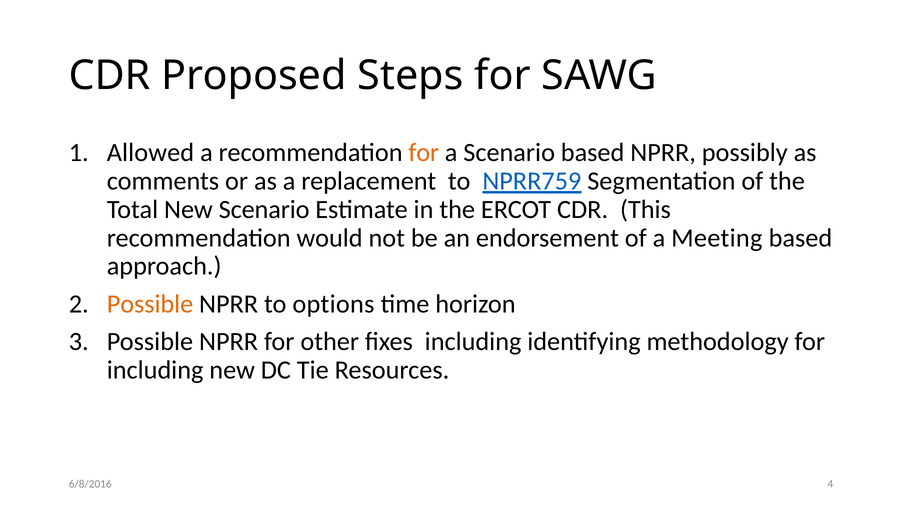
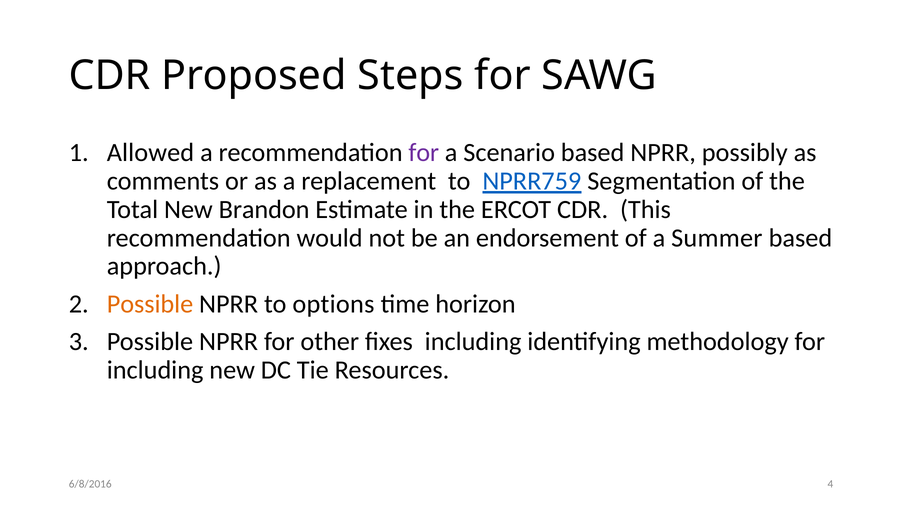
for at (424, 152) colour: orange -> purple
New Scenario: Scenario -> Brandon
Meeting: Meeting -> Summer
